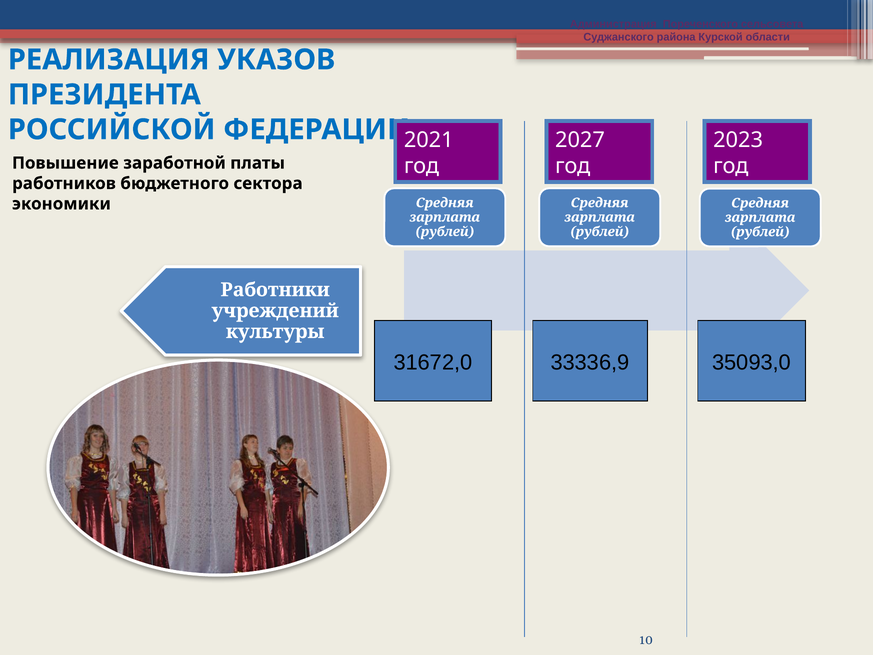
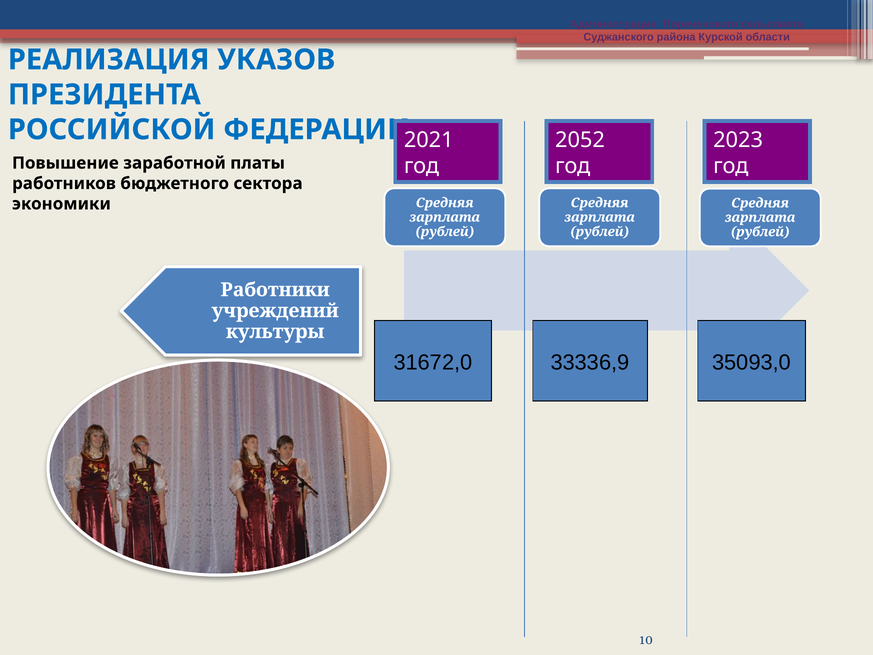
2027: 2027 -> 2052
